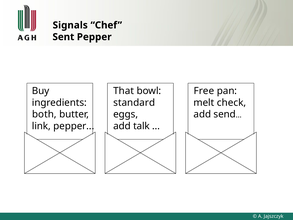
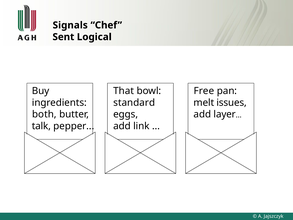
Sent Pepper: Pepper -> Logical
check: check -> issues
send: send -> layer
link: link -> talk
talk: talk -> link
